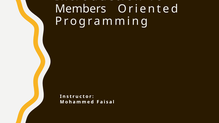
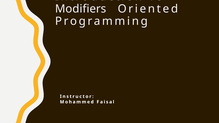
Members: Members -> Modifiers
